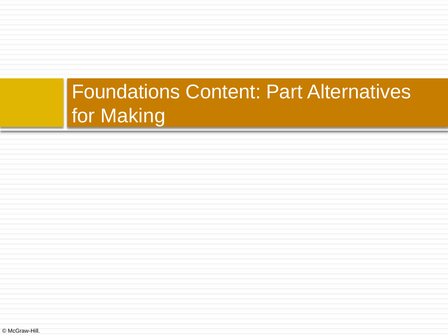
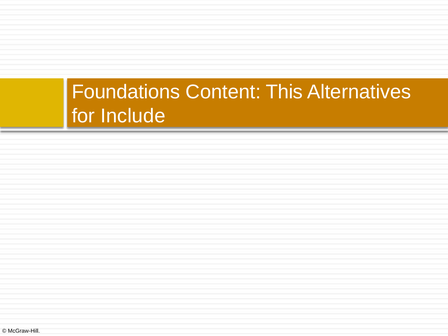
Part: Part -> This
Making: Making -> Include
